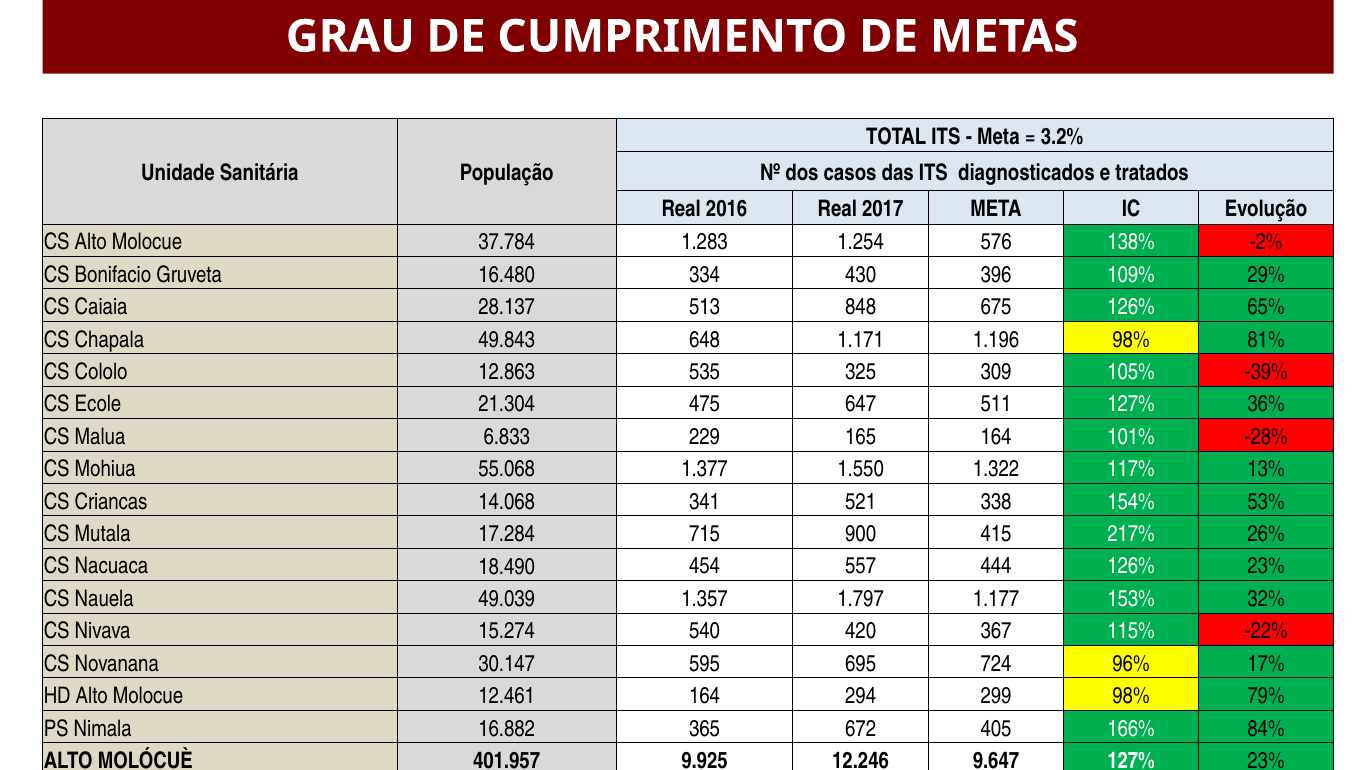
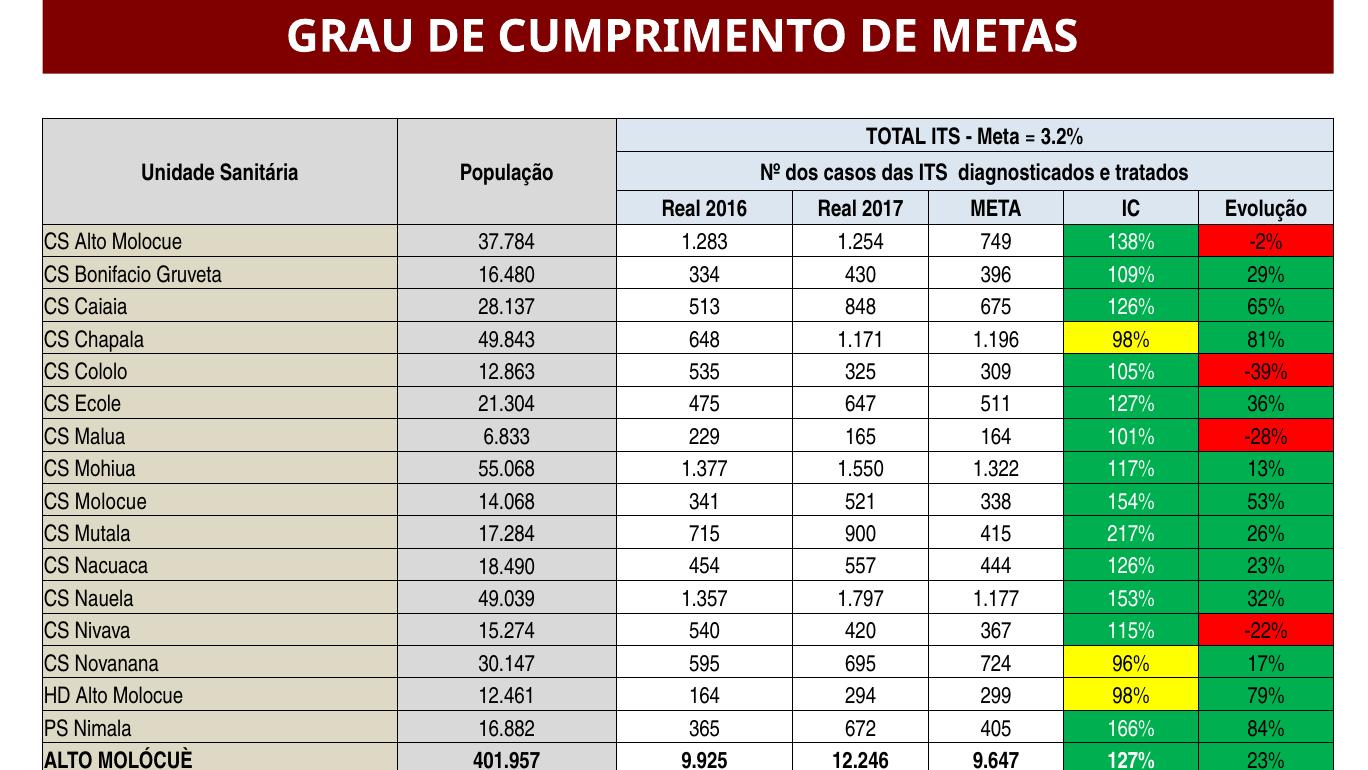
576: 576 -> 749
CS Criancas: Criancas -> Molocue
